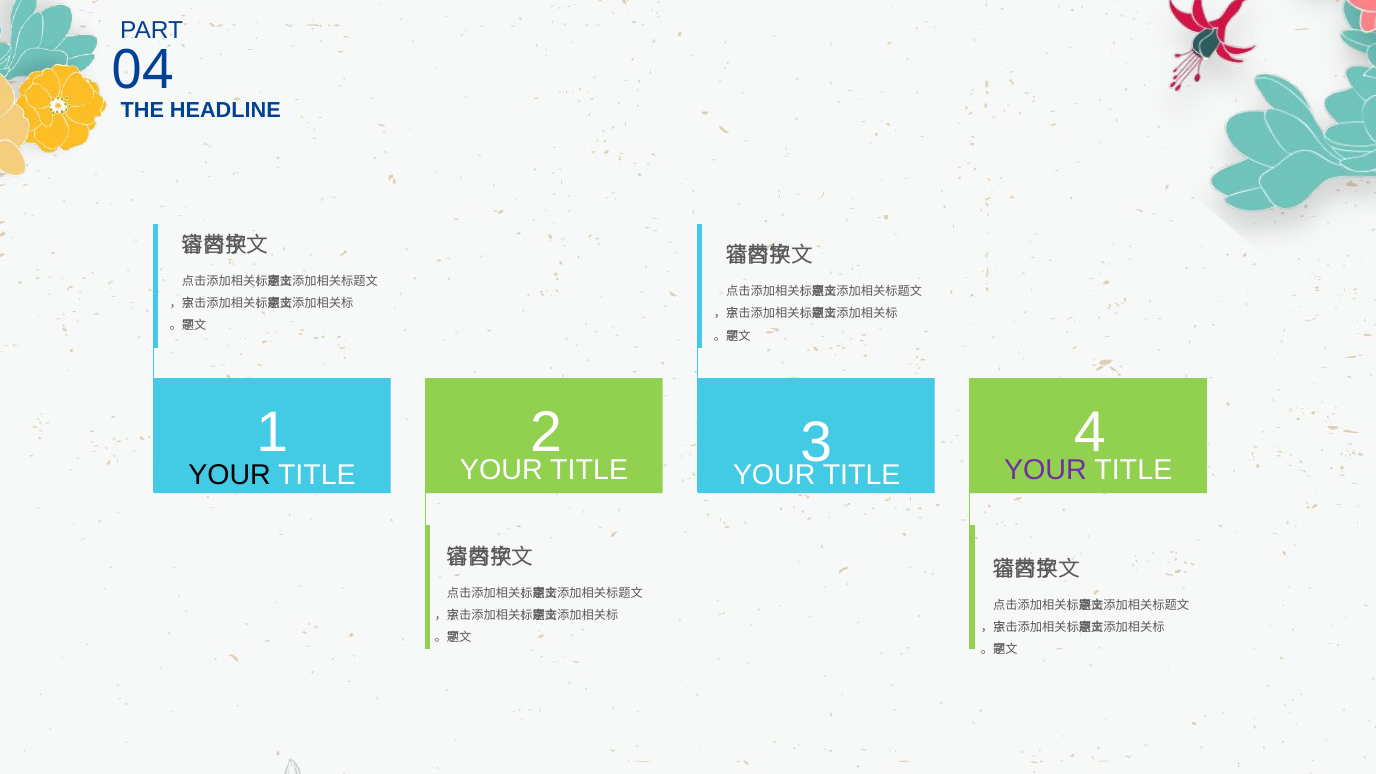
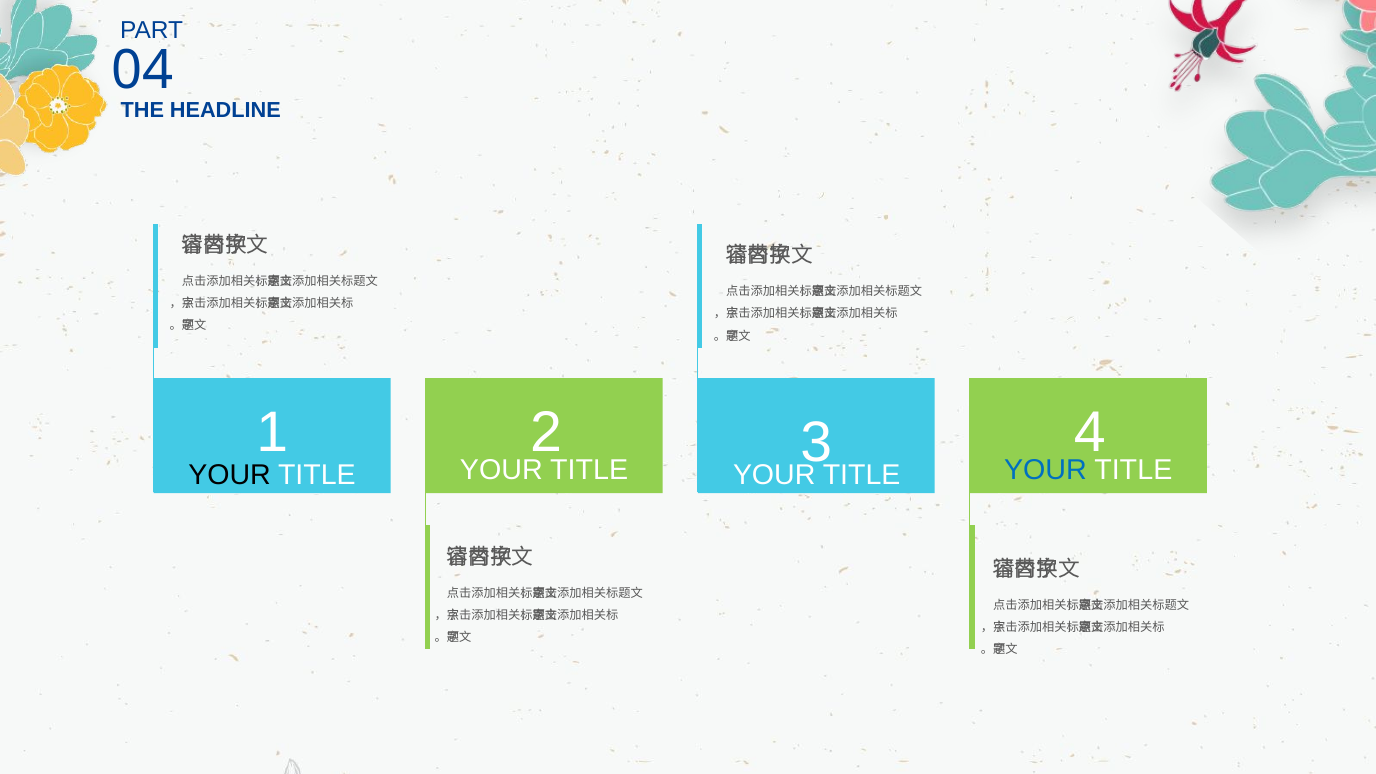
YOUR at (1045, 470) colour: purple -> blue
